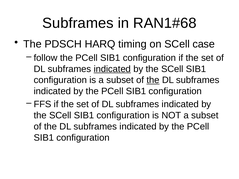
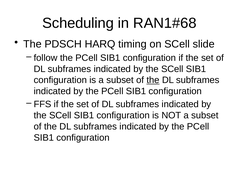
Subframes at (78, 23): Subframes -> Scheduling
case: case -> slide
indicated at (112, 69) underline: present -> none
